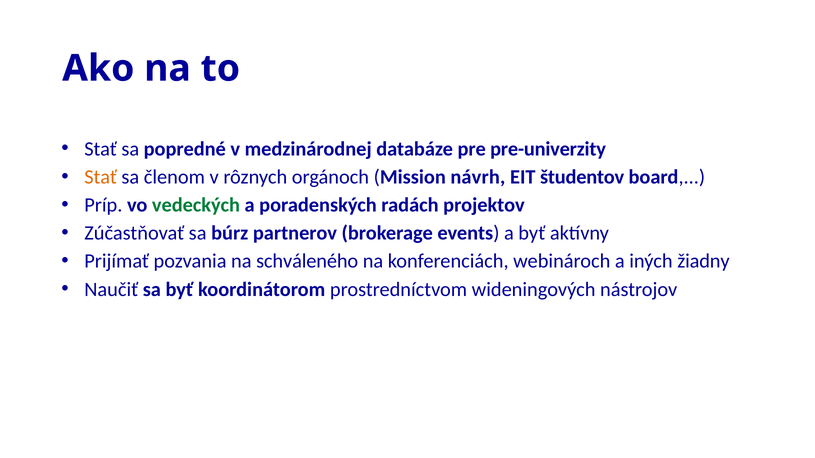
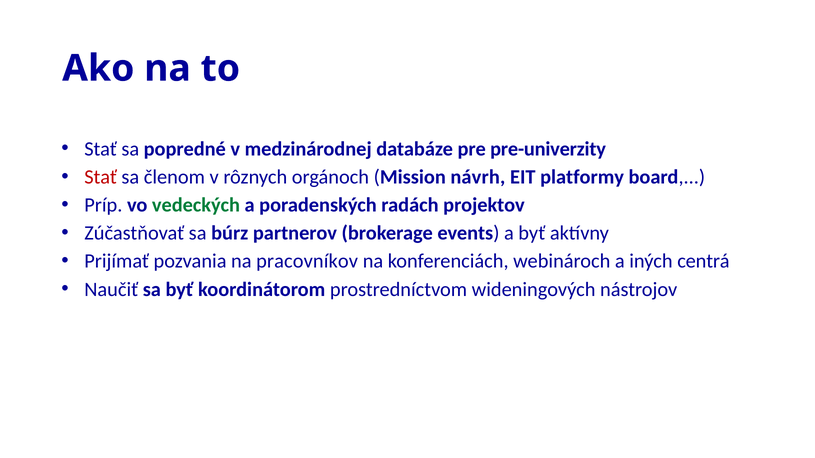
Stať at (101, 177) colour: orange -> red
študentov: študentov -> platformy
schváleného: schváleného -> pracovníkov
žiadny: žiadny -> centrá
